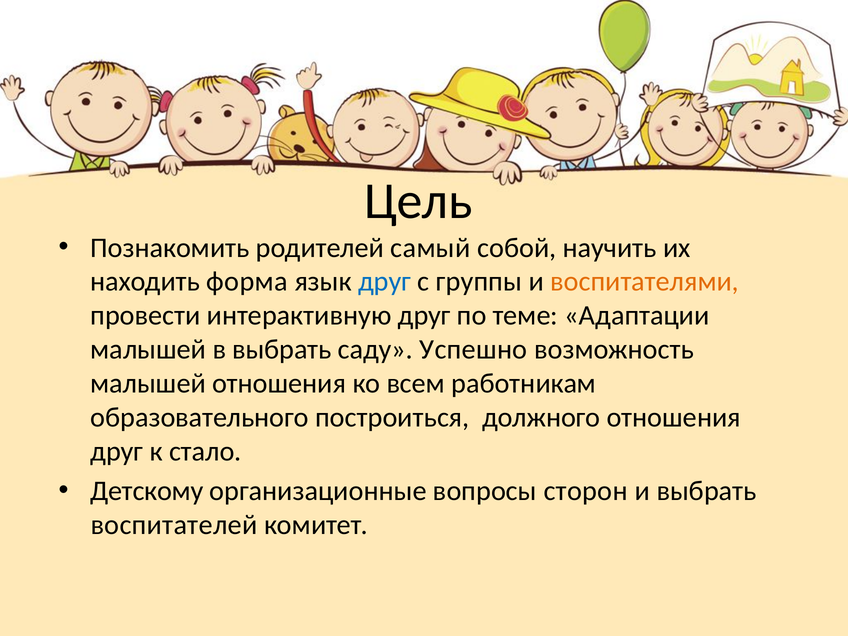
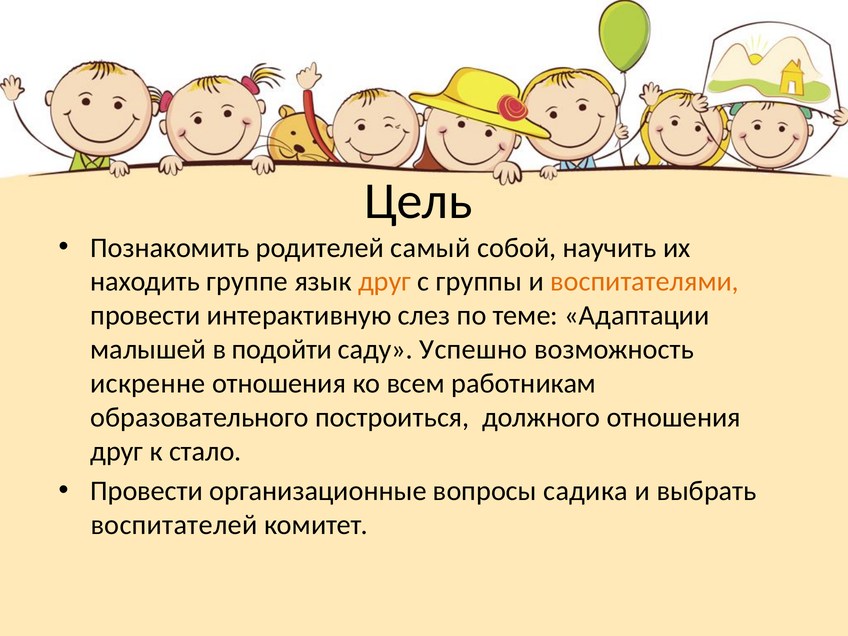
форма: форма -> группе
друг at (385, 282) colour: blue -> orange
интерактивную друг: друг -> слез
в выбрать: выбрать -> подойти
малышей at (148, 383): малышей -> искренне
Детскому at (147, 491): Детскому -> Провести
сторон: сторон -> садика
